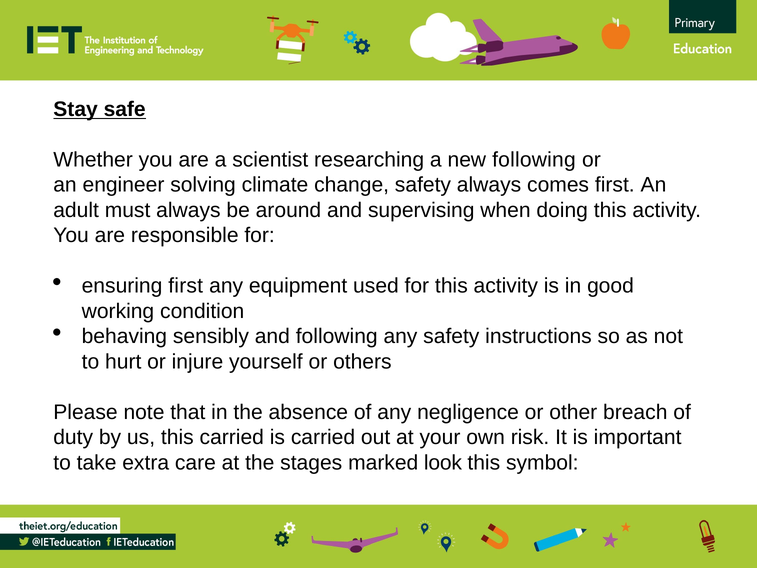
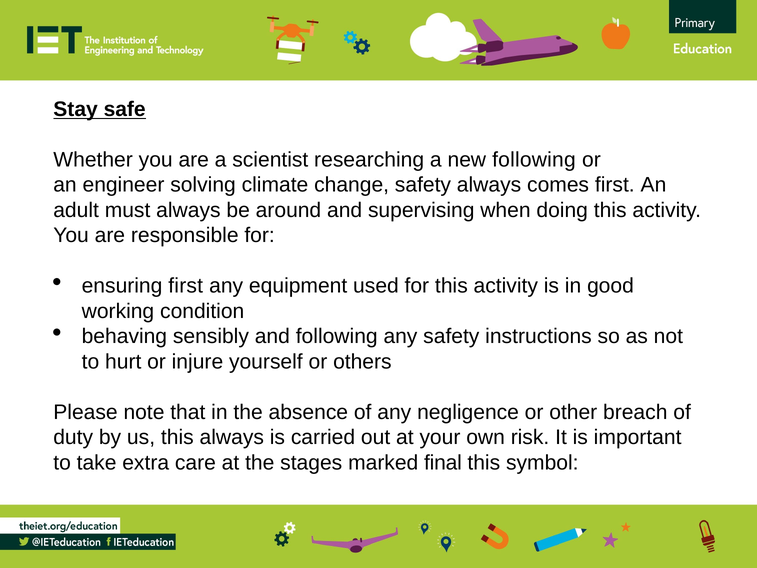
this carried: carried -> always
look: look -> final
